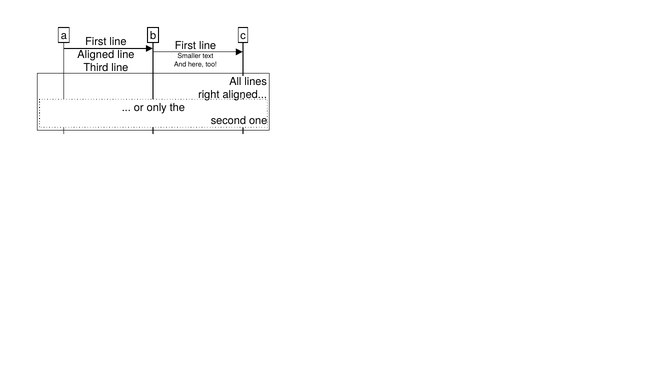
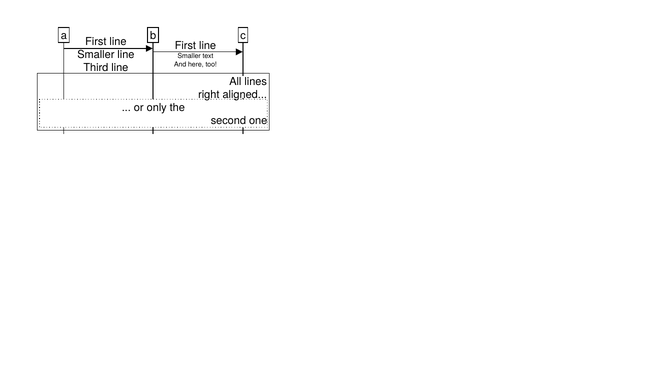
Aligned at (96, 55): Aligned -> Smaller
